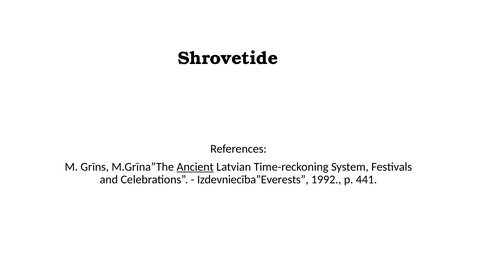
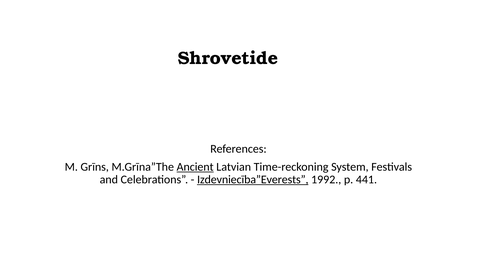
Izdevniecība”Everests underline: none -> present
